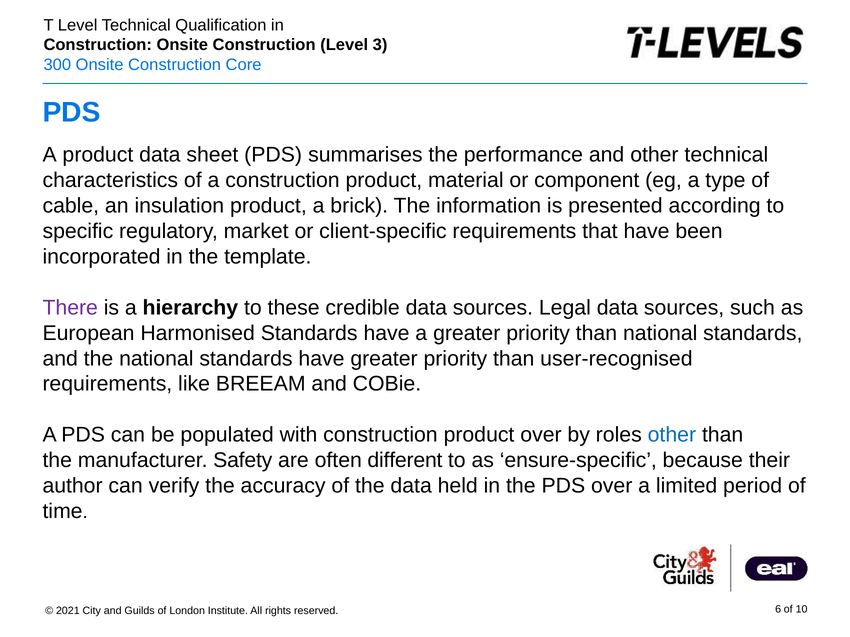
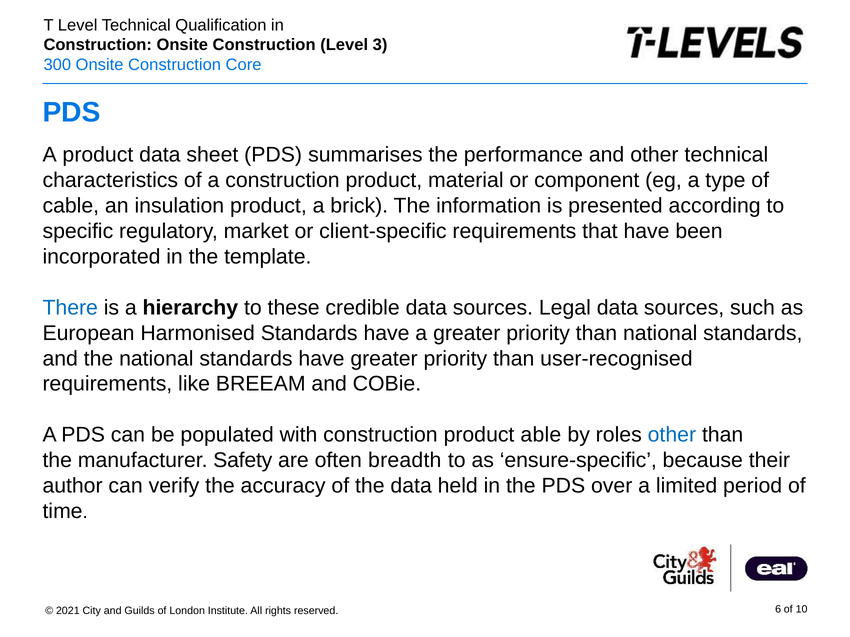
There colour: purple -> blue
product over: over -> able
different: different -> breadth
